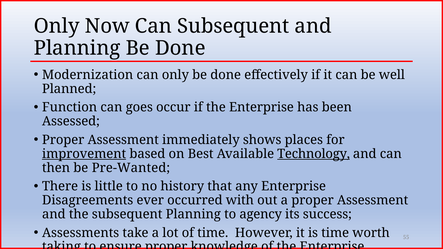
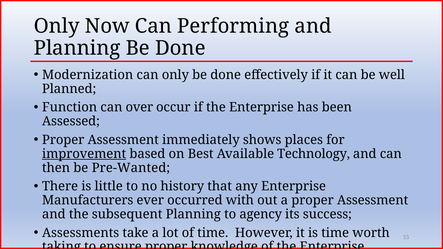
Can Subsequent: Subsequent -> Performing
goes: goes -> over
Technology underline: present -> none
Disagreements: Disagreements -> Manufacturers
